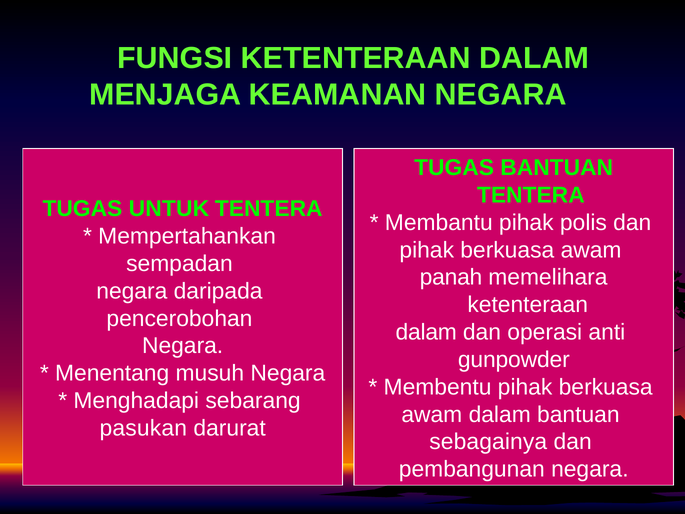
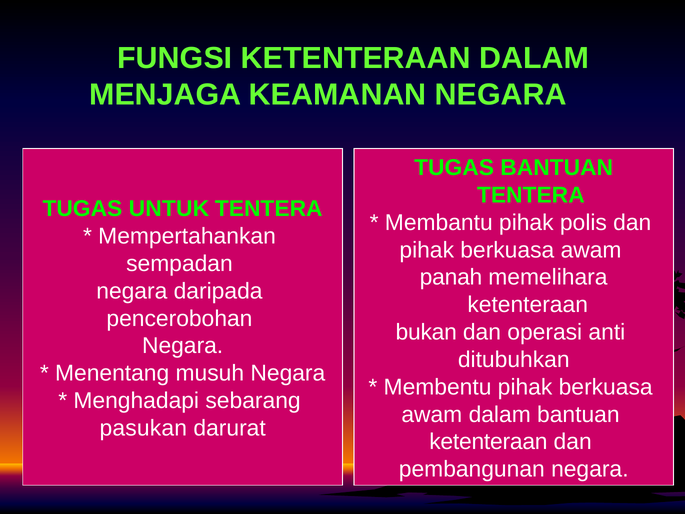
dalam at (426, 332): dalam -> bukan
gunpowder: gunpowder -> ditubuhkan
sebagainya at (488, 442): sebagainya -> ketenteraan
